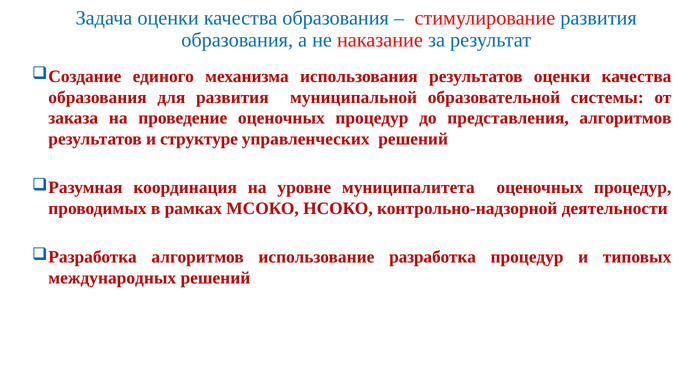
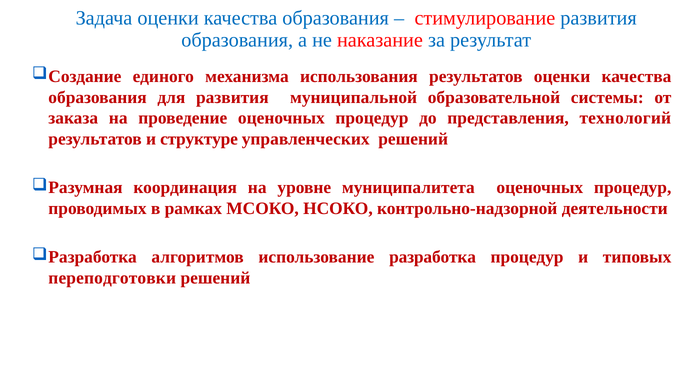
представления алгоритмов: алгоритмов -> технологий
международных: международных -> переподготовки
